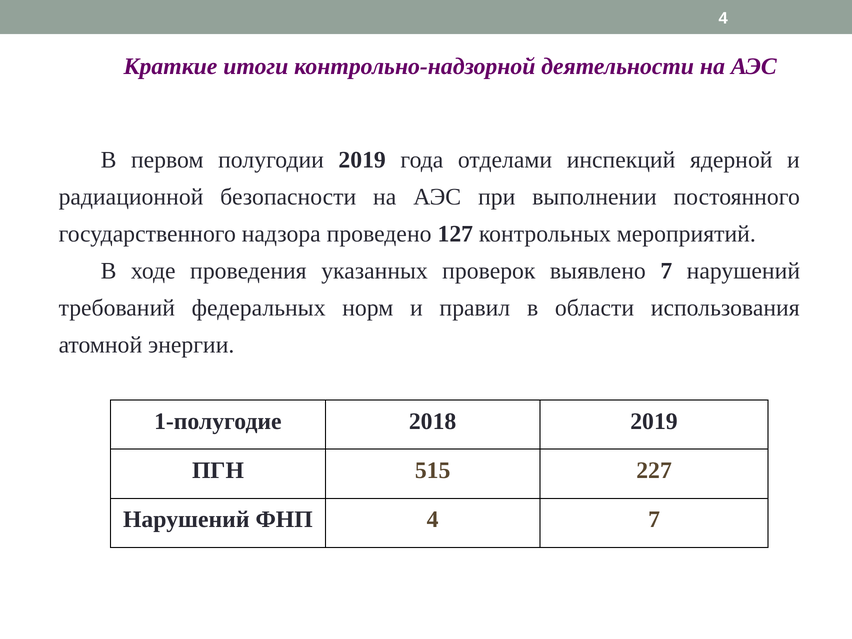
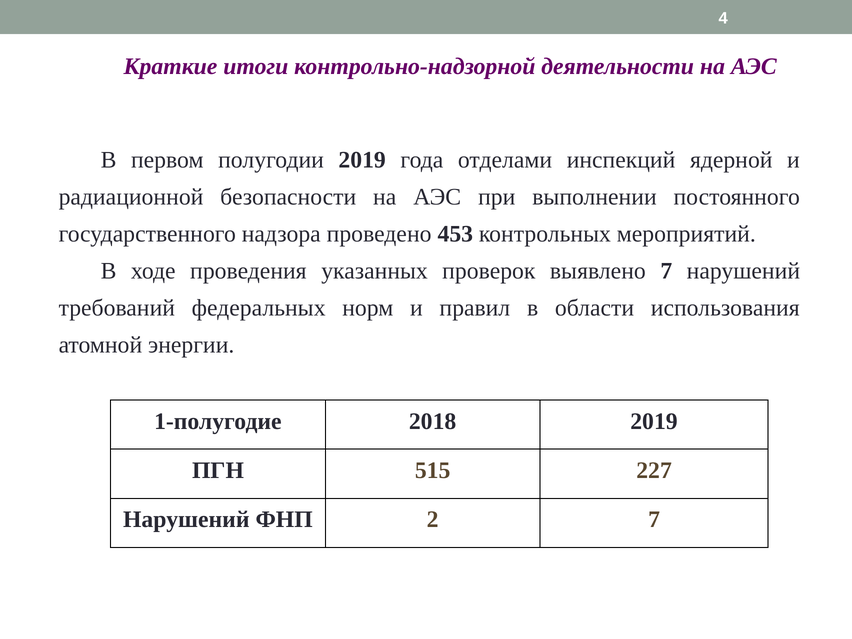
127: 127 -> 453
ФНП 4: 4 -> 2
